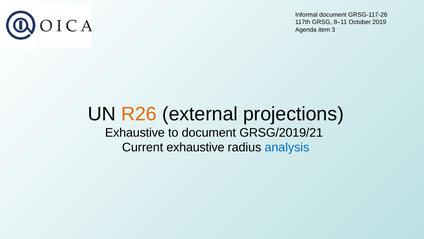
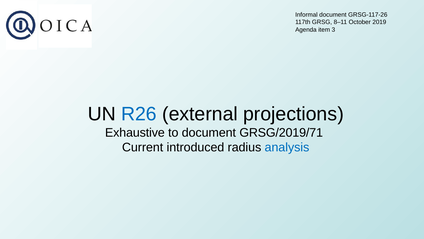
R26 colour: orange -> blue
GRSG/2019/21: GRSG/2019/21 -> GRSG/2019/71
Current exhaustive: exhaustive -> introduced
